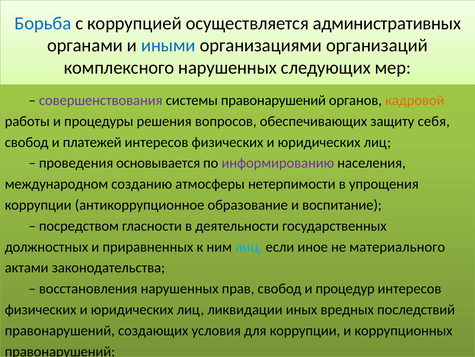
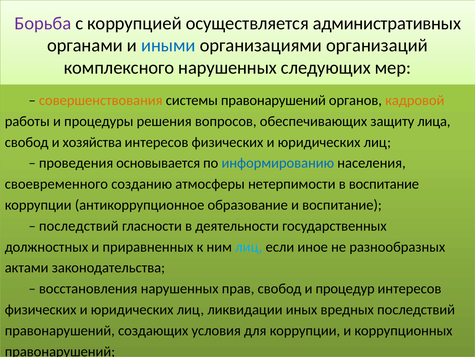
Борьба colour: blue -> purple
совершенствования colour: purple -> orange
себя: себя -> лица
платежей: платежей -> хозяйства
информированию colour: purple -> blue
международном: международном -> своевременного
в упрощения: упрощения -> воспитание
посредством at (79, 226): посредством -> последствий
материального: материального -> разнообразных
